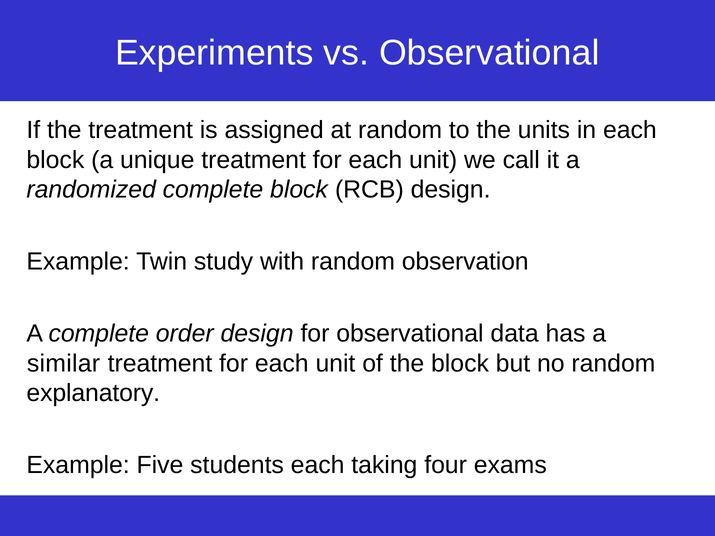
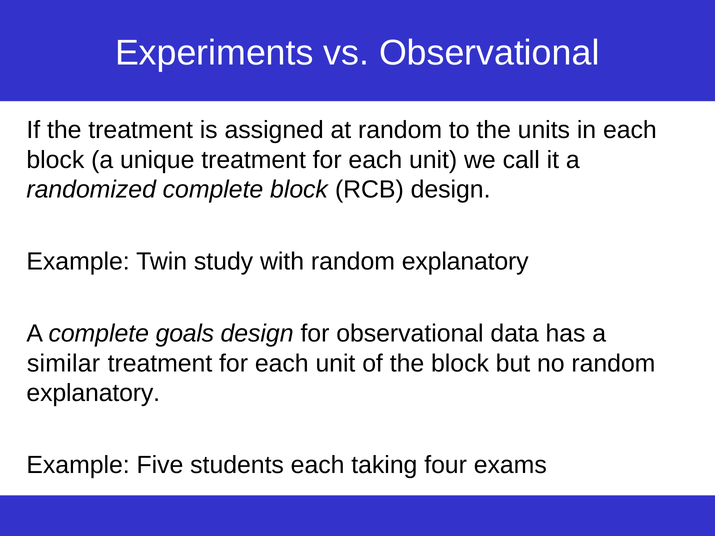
with random observation: observation -> explanatory
order: order -> goals
